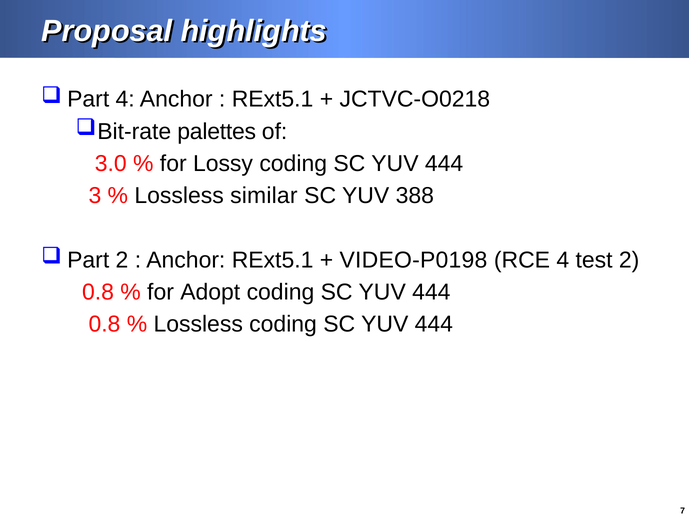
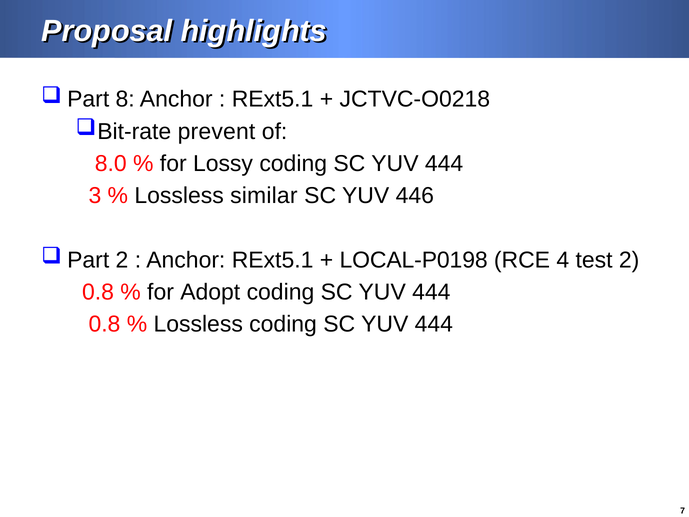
4 at (125, 99): 4 -> 8
palettes: palettes -> prevent
3.0: 3.0 -> 8.0
388: 388 -> 446
VIDEO-P0198: VIDEO-P0198 -> LOCAL-P0198
